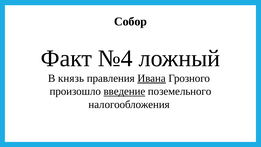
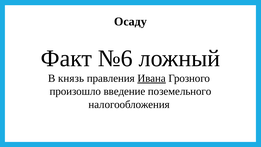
Собор: Собор -> Осаду
№4: №4 -> №6
введение underline: present -> none
